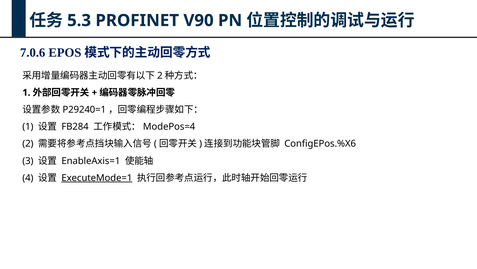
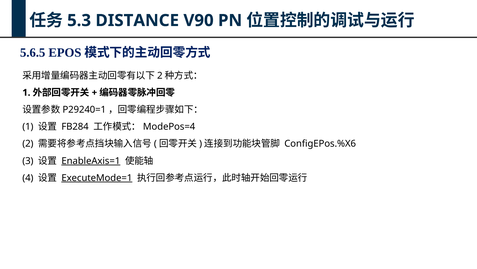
PROFINET: PROFINET -> DISTANCE
7.0.6: 7.0.6 -> 5.6.5
EnableAxis=1 underline: none -> present
